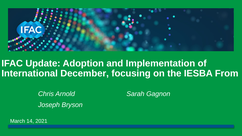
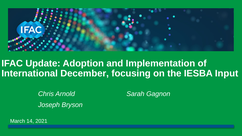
From: From -> Input
